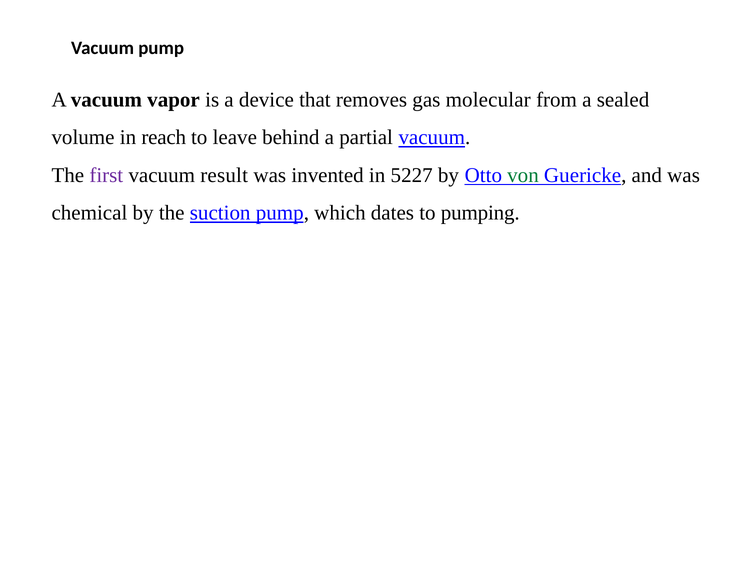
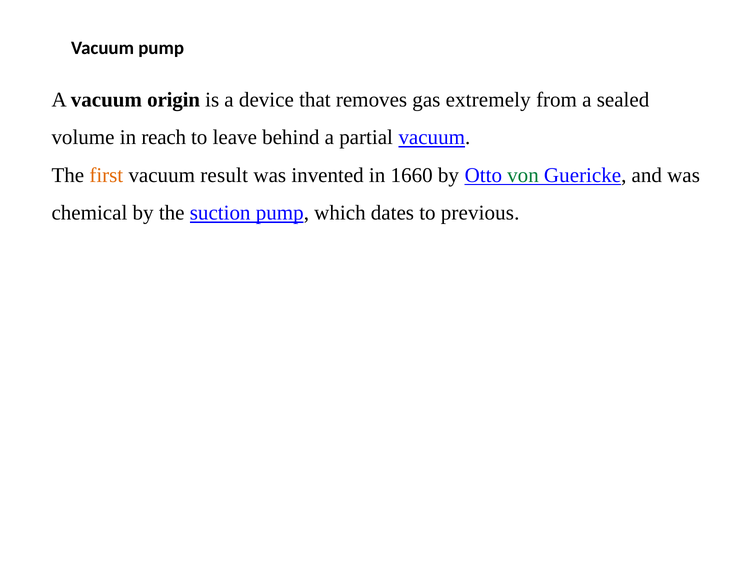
vapor: vapor -> origin
molecular: molecular -> extremely
first colour: purple -> orange
5227: 5227 -> 1660
pumping: pumping -> previous
